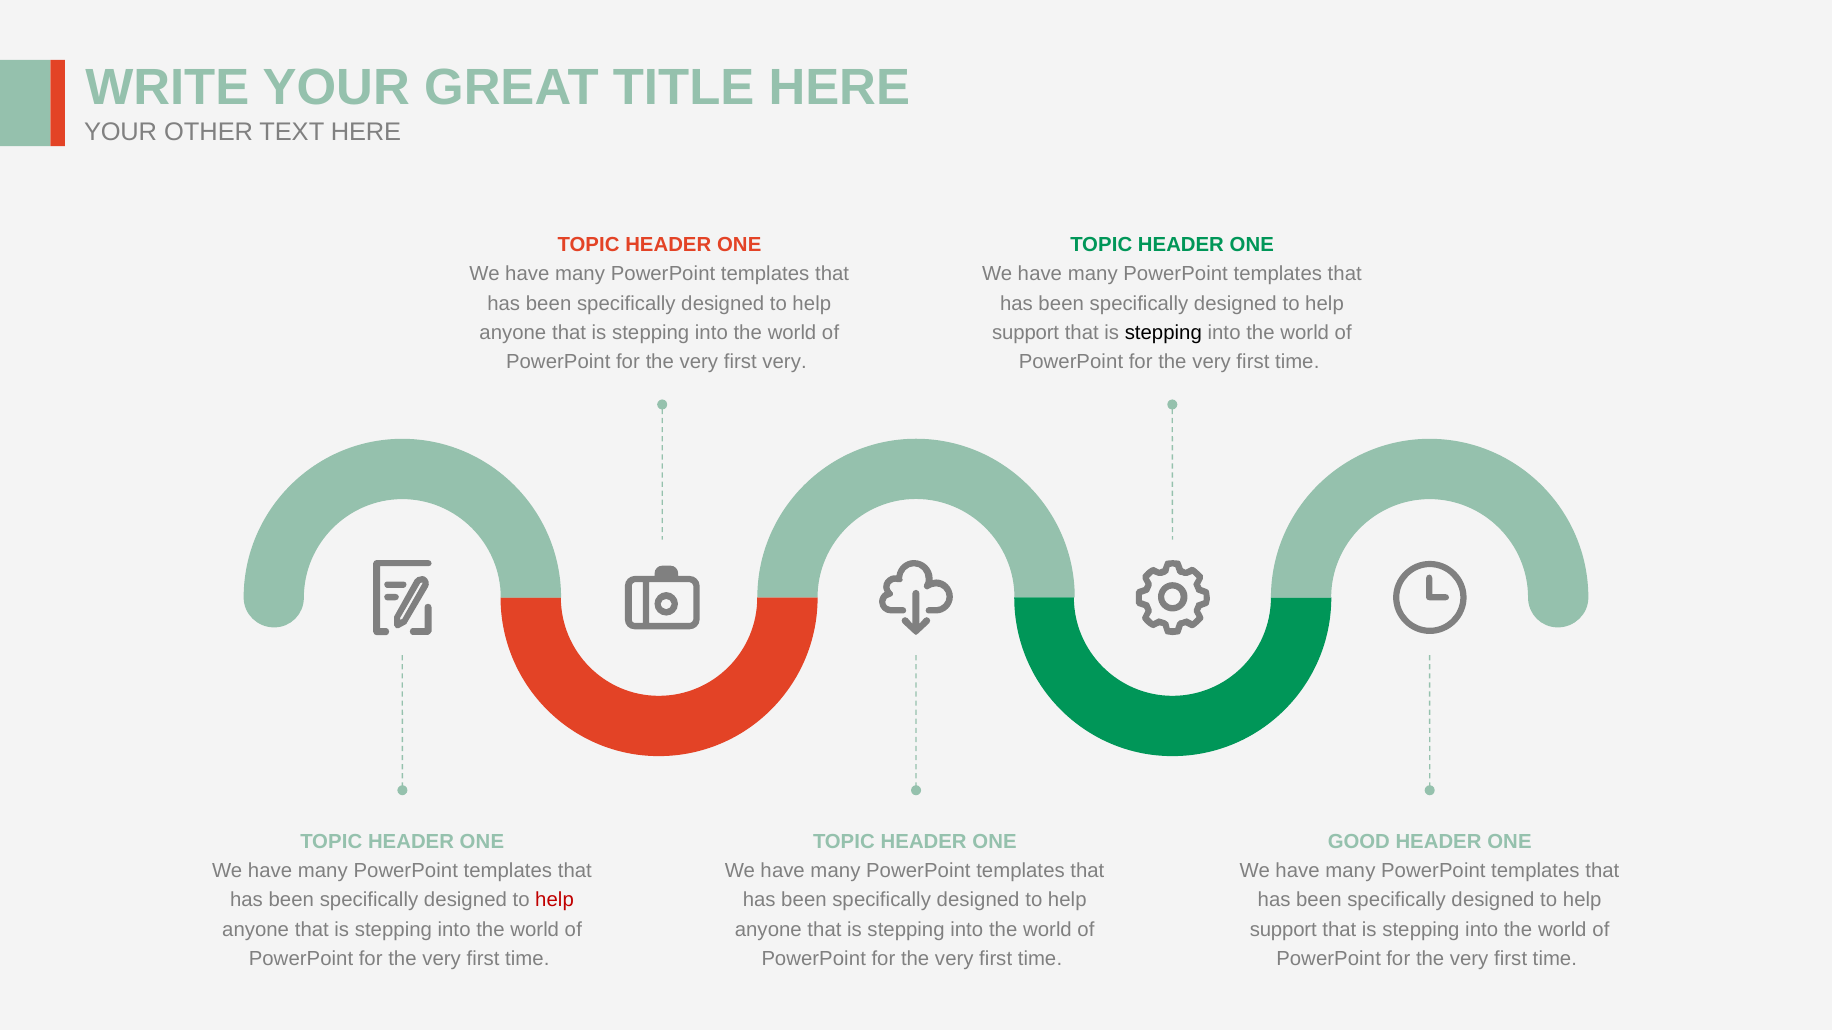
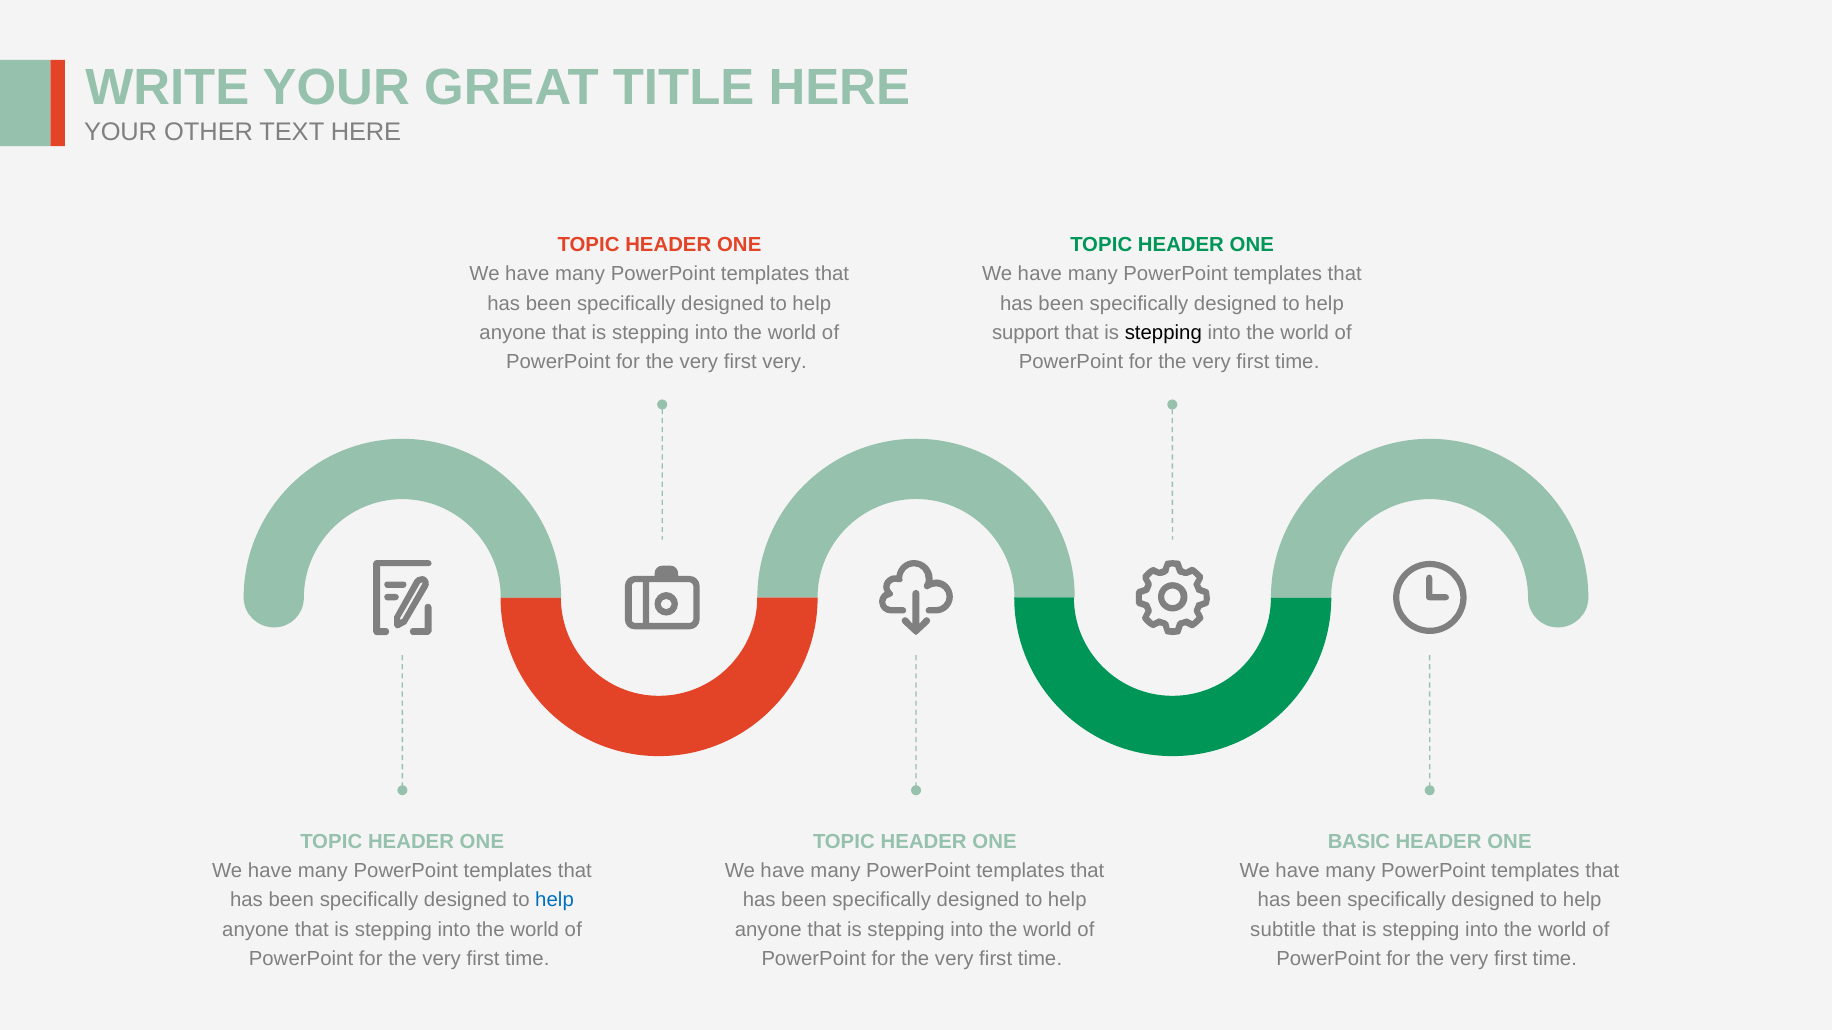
GOOD: GOOD -> BASIC
help at (555, 900) colour: red -> blue
support at (1283, 930): support -> subtitle
